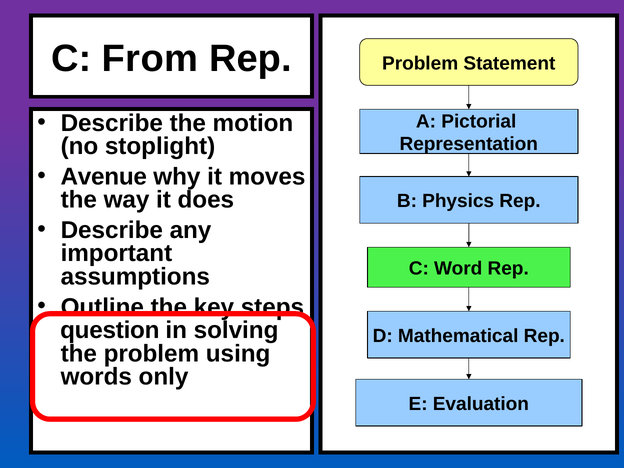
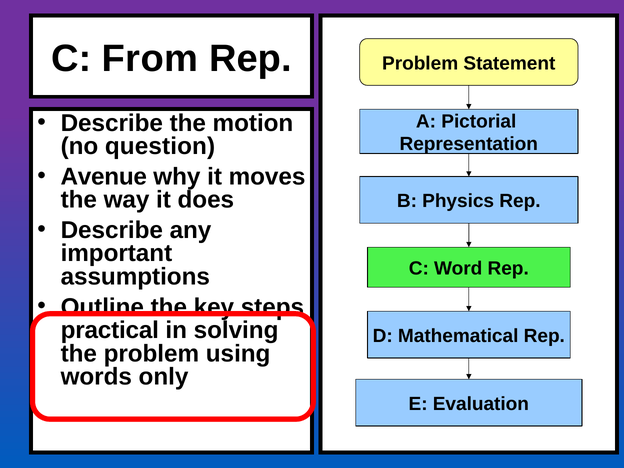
no stoplight: stoplight -> question
question at (110, 330): question -> practical
